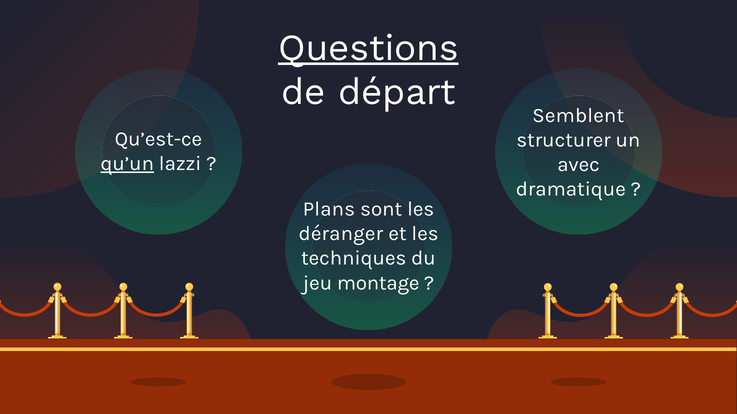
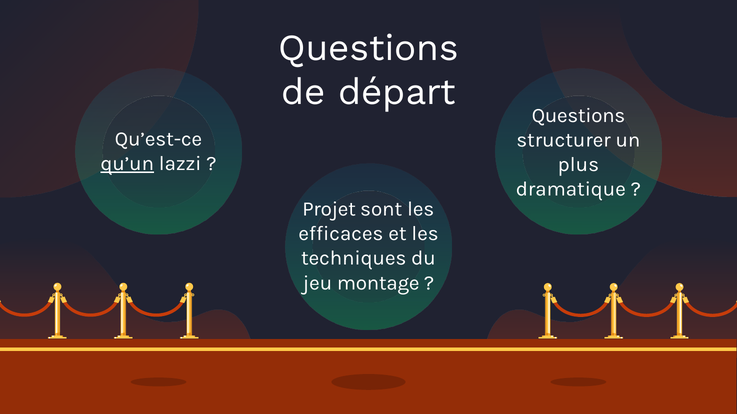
Questions at (368, 48) underline: present -> none
Semblent at (578, 116): Semblent -> Questions
avec: avec -> plus
Plans: Plans -> Projet
déranger: déranger -> efficaces
